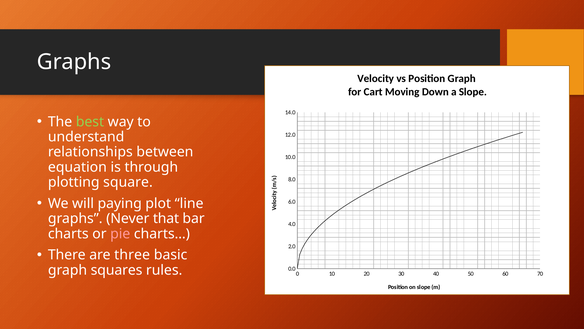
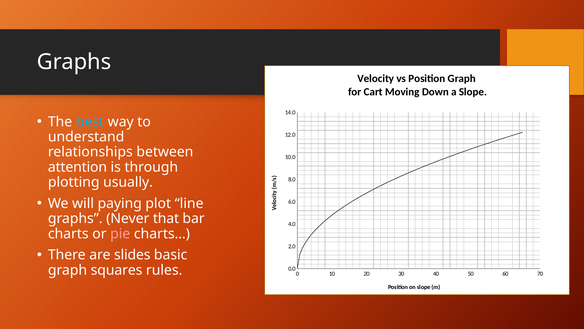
best colour: light green -> light blue
equation: equation -> attention
square: square -> usually
three: three -> slides
